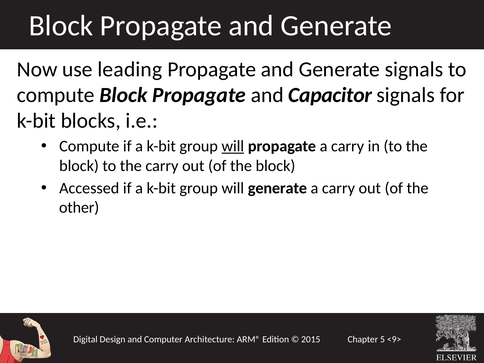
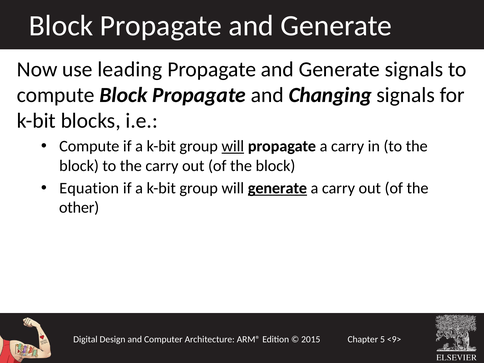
Capacitor: Capacitor -> Changing
Accessed: Accessed -> Equation
generate at (277, 188) underline: none -> present
